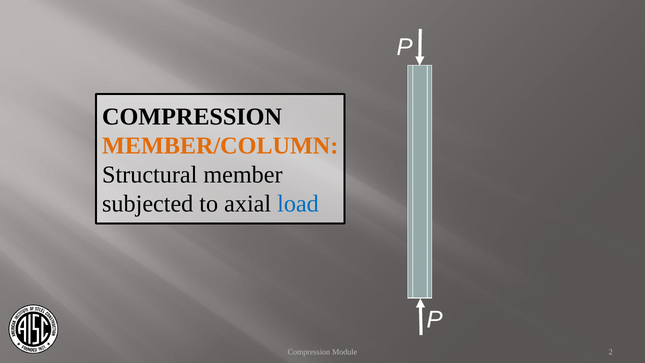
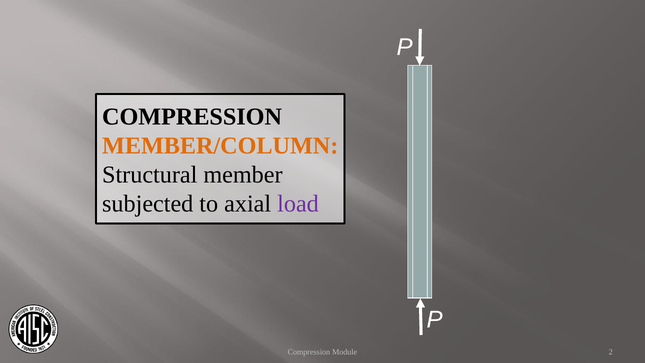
load colour: blue -> purple
